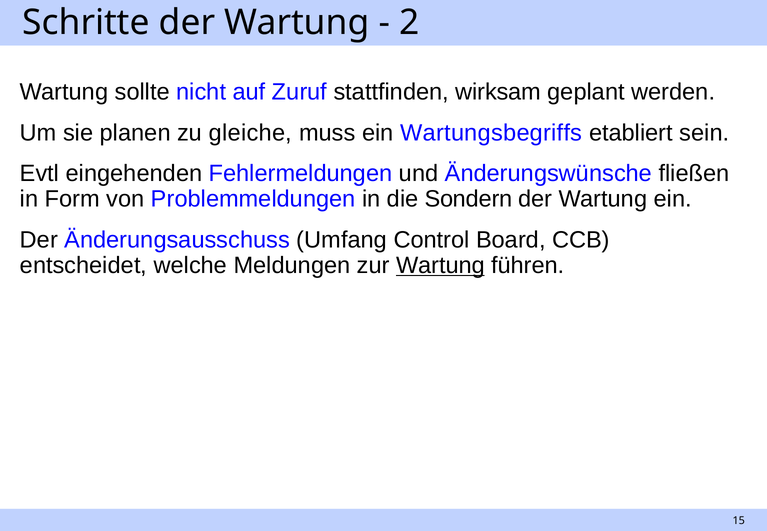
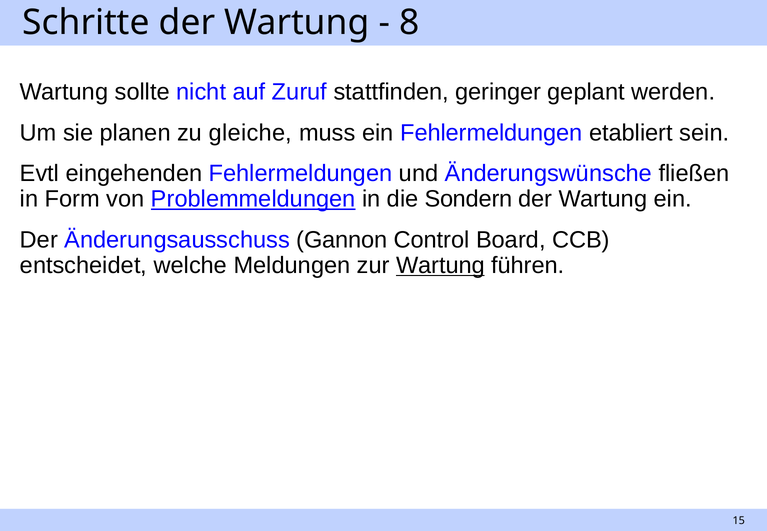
2: 2 -> 8
wirksam: wirksam -> geringer
ein Wartungsbegriffs: Wartungsbegriffs -> Fehlermeldungen
Problemmeldungen underline: none -> present
Umfang: Umfang -> Gannon
